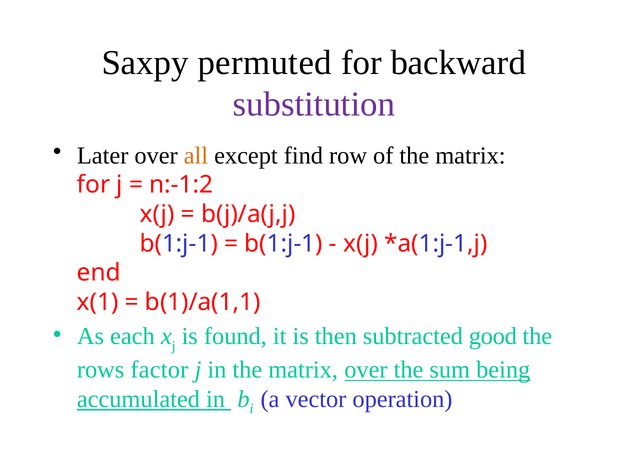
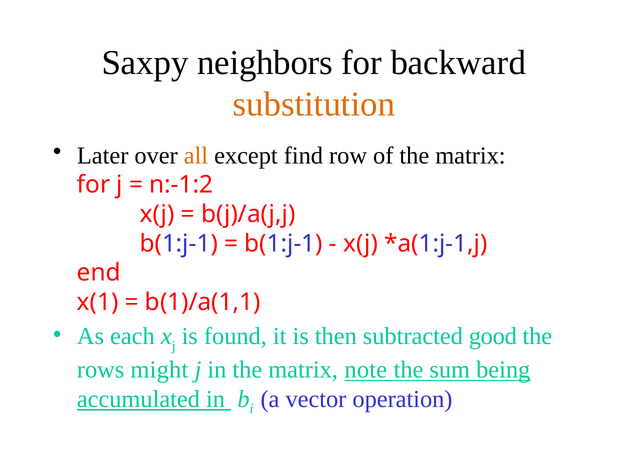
permuted: permuted -> neighbors
substitution colour: purple -> orange
factor: factor -> might
matrix over: over -> note
